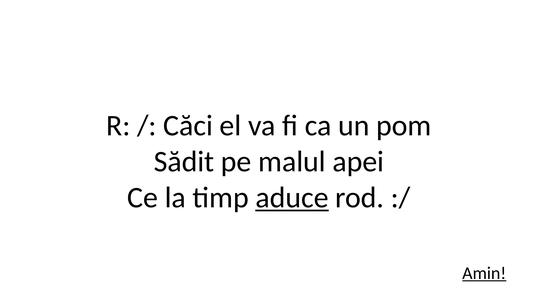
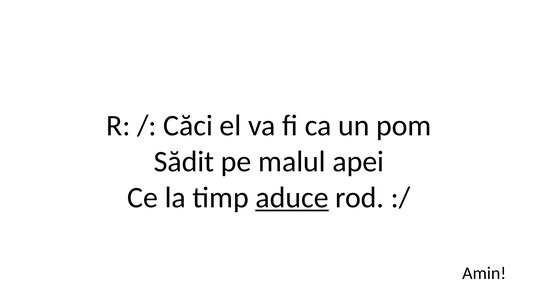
Amin underline: present -> none
